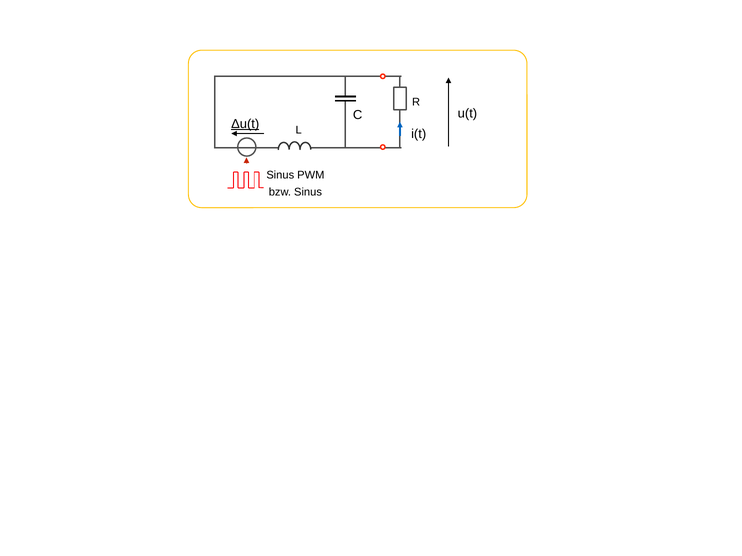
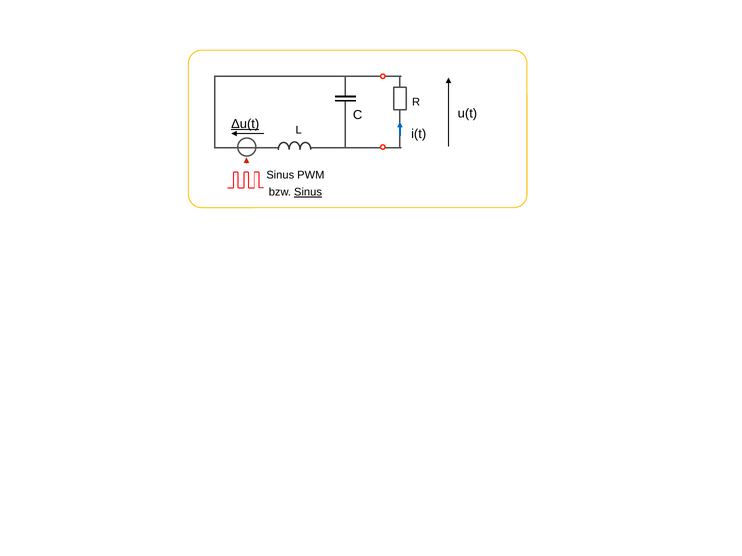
Sinus at (308, 192) underline: none -> present
